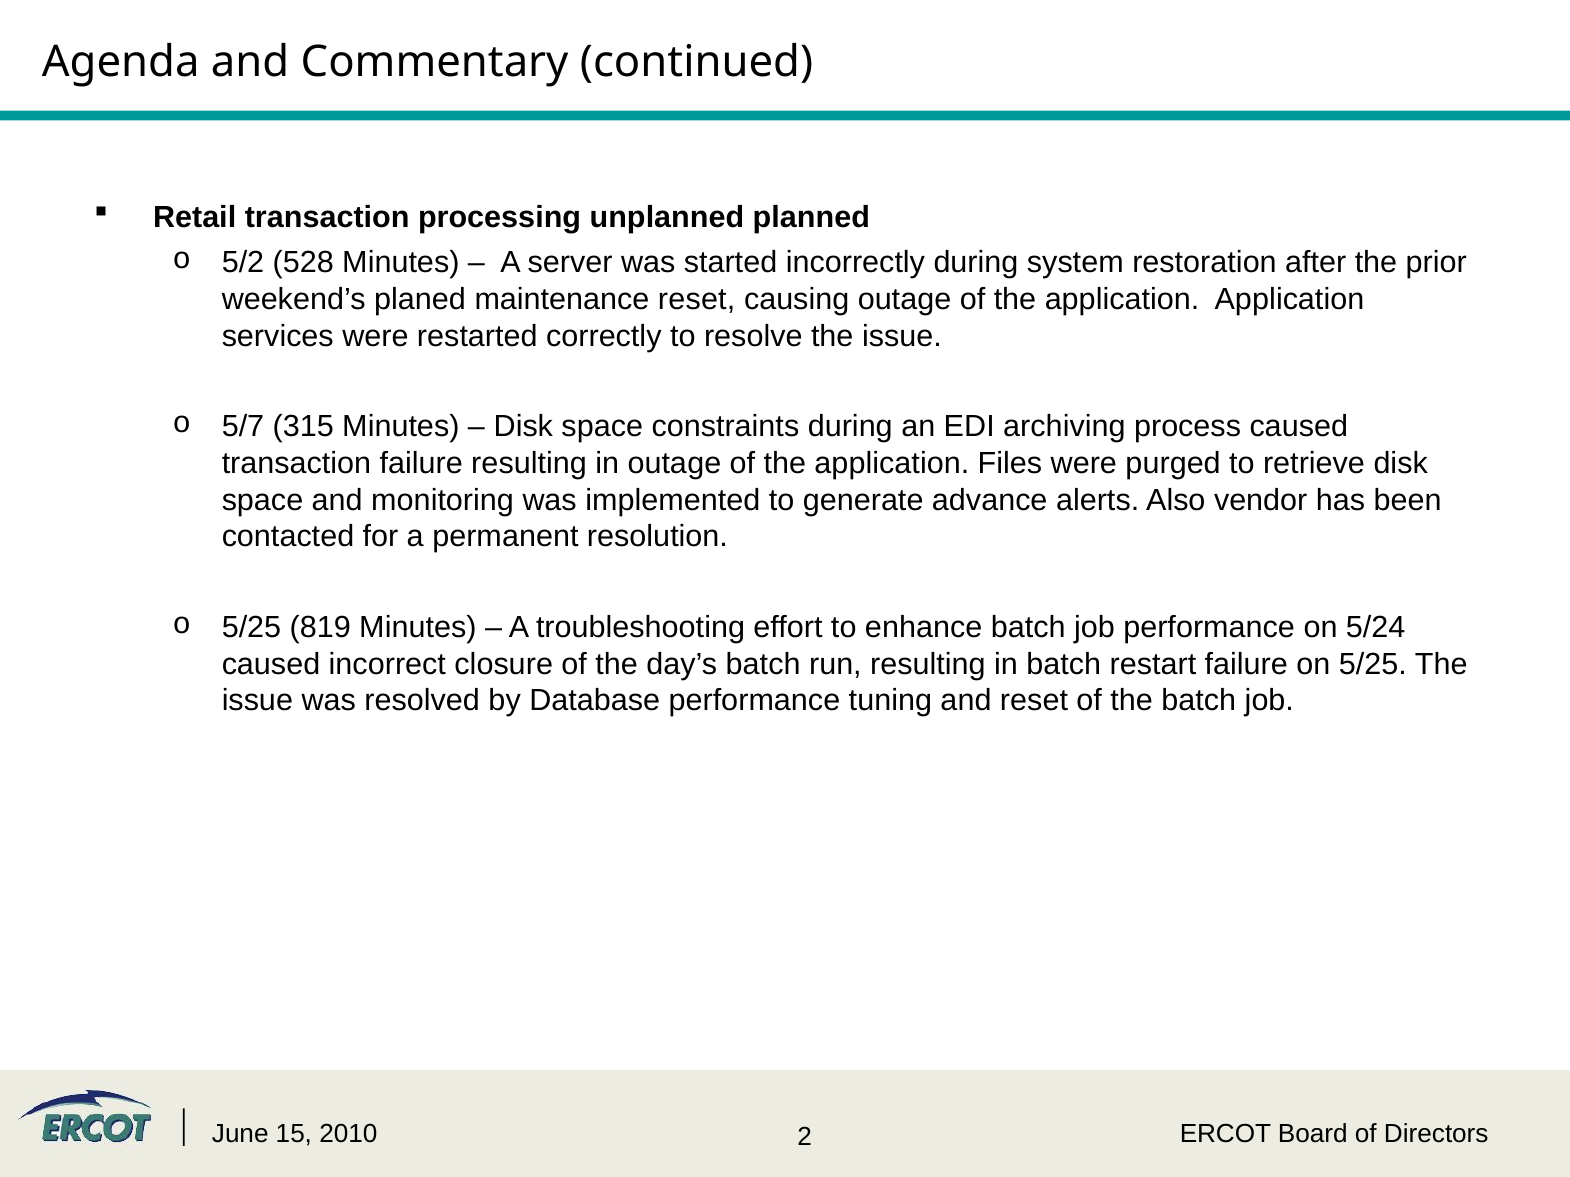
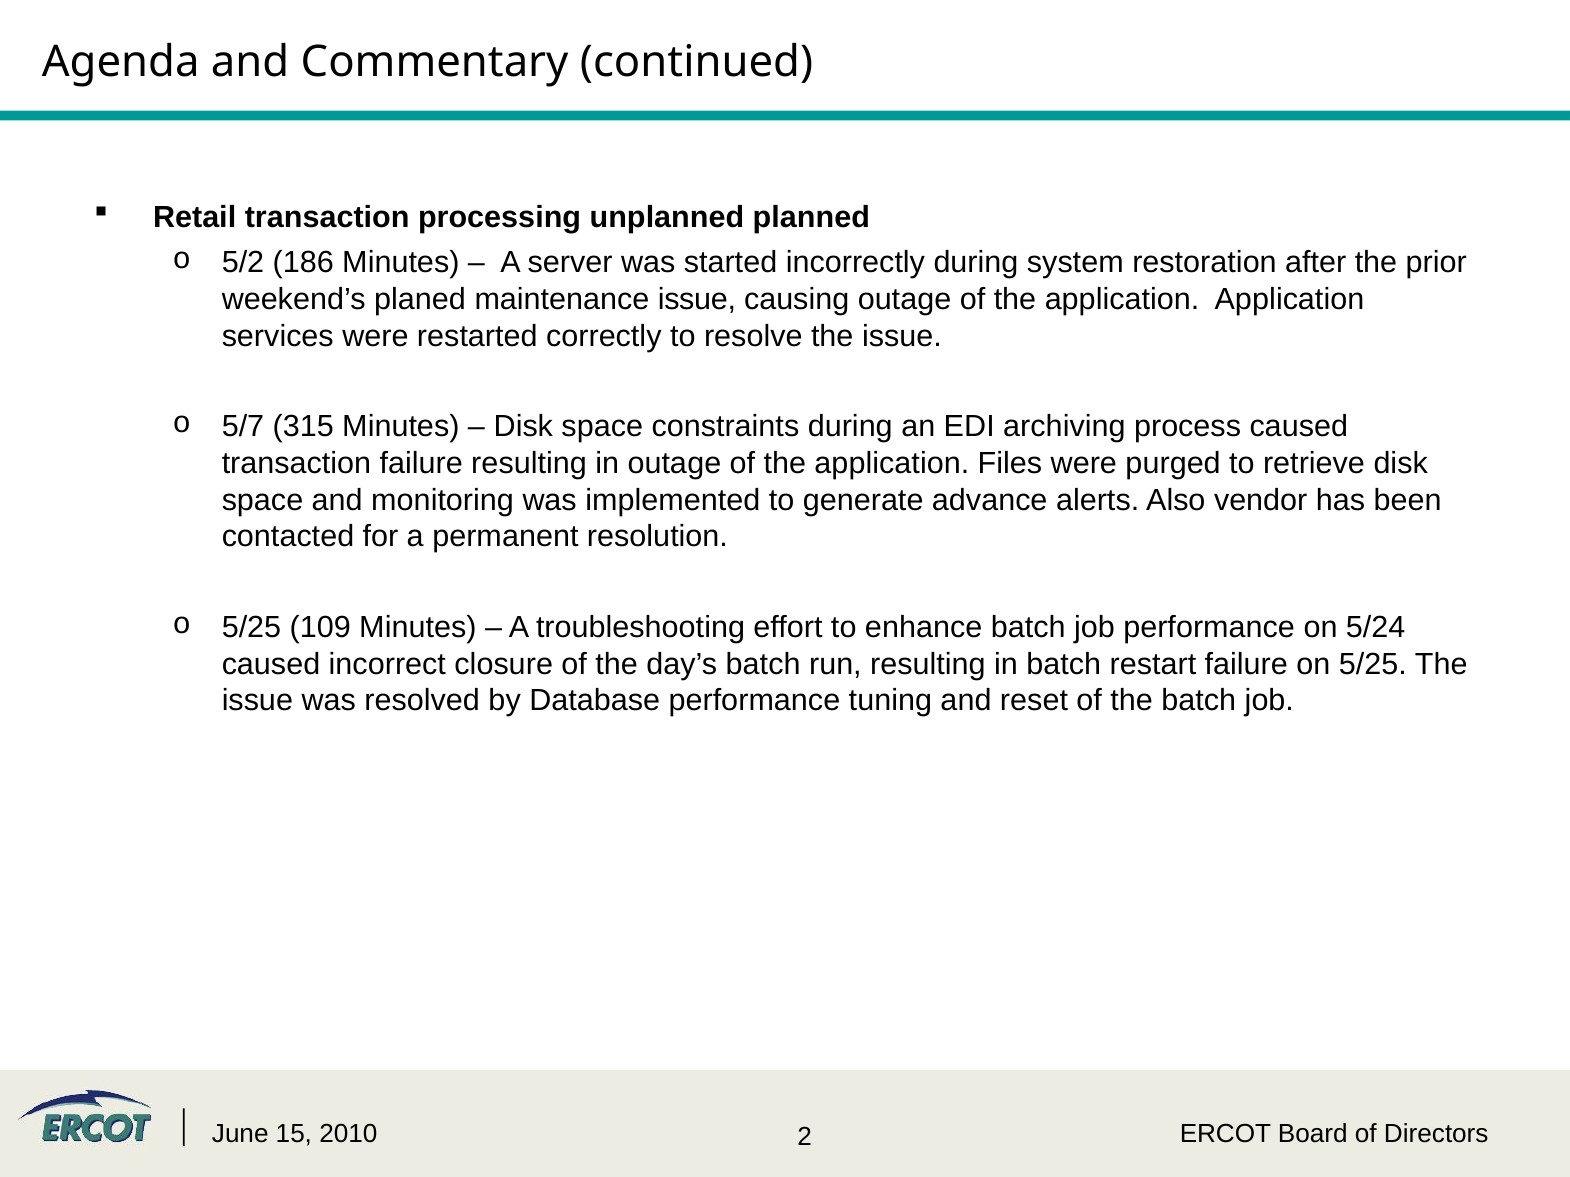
528: 528 -> 186
maintenance reset: reset -> issue
819: 819 -> 109
